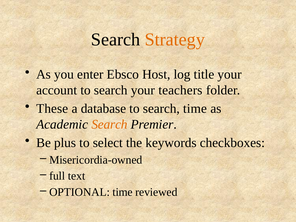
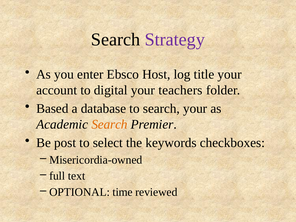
Strategy colour: orange -> purple
account to search: search -> digital
These: These -> Based
search time: time -> your
plus: plus -> post
